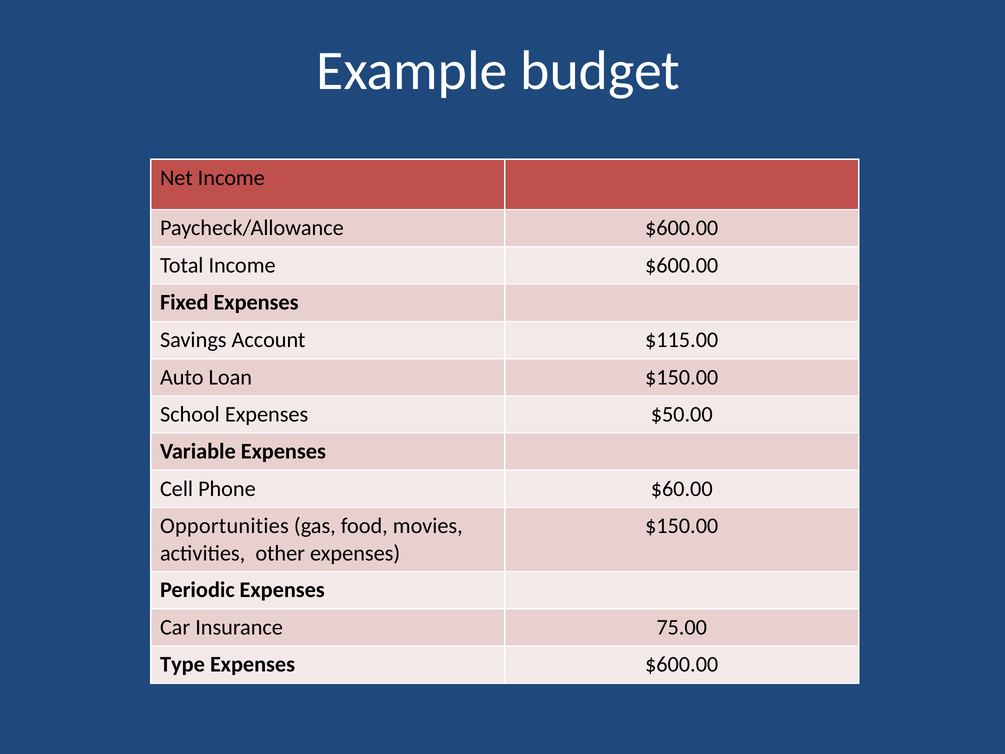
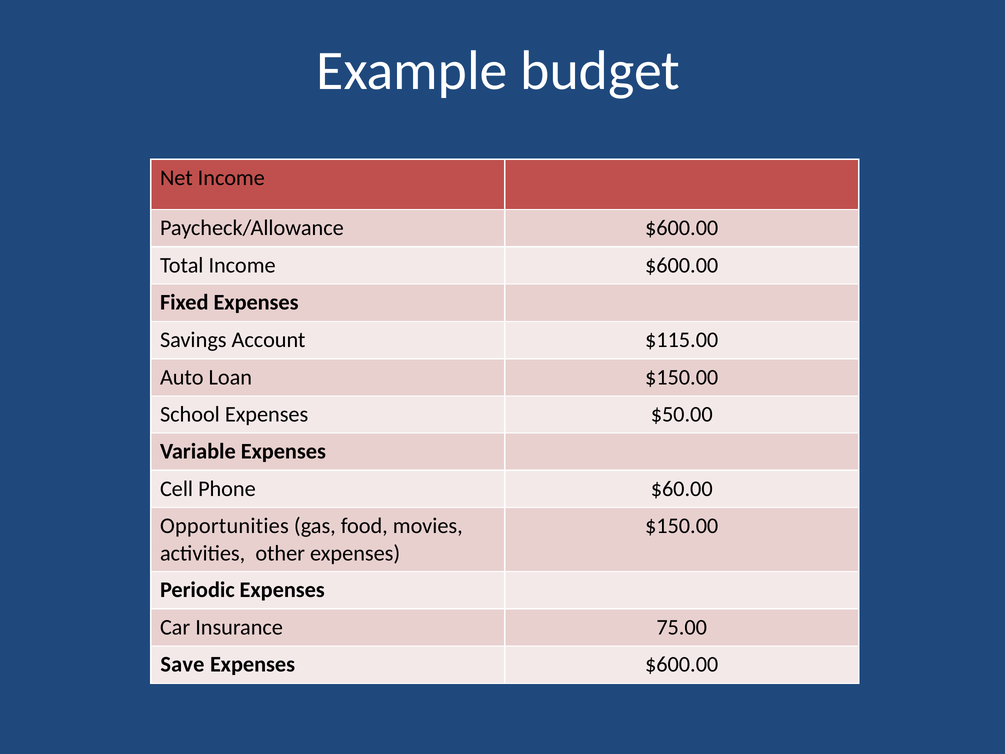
Type: Type -> Save
